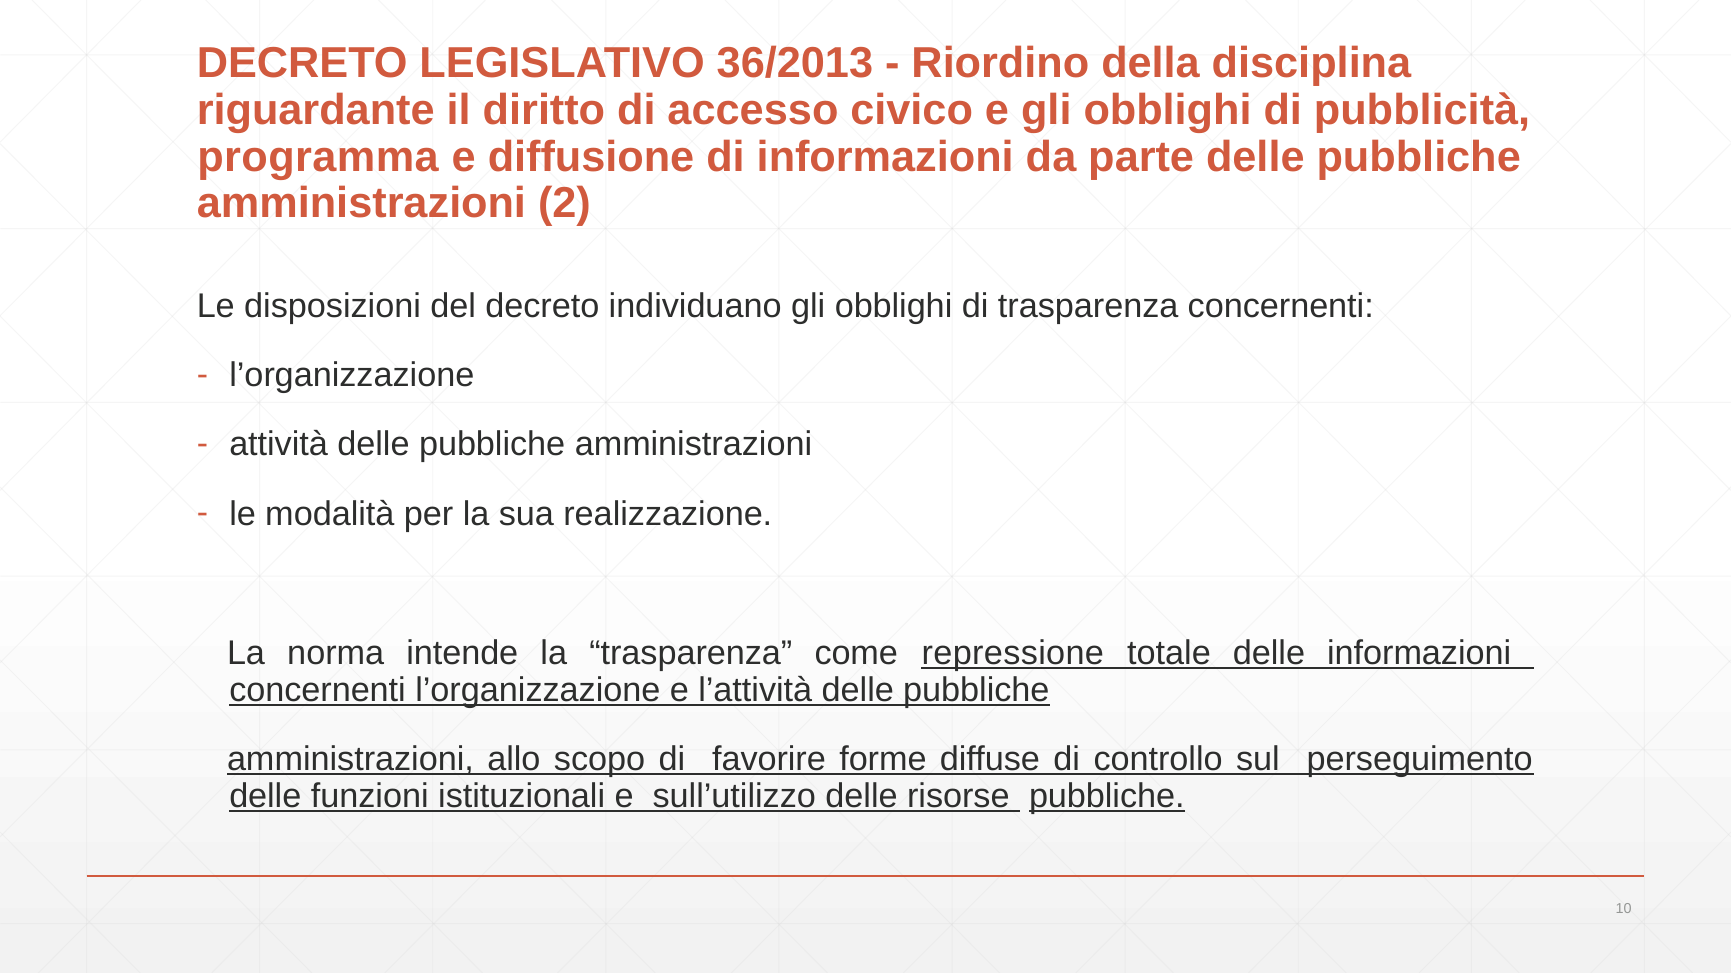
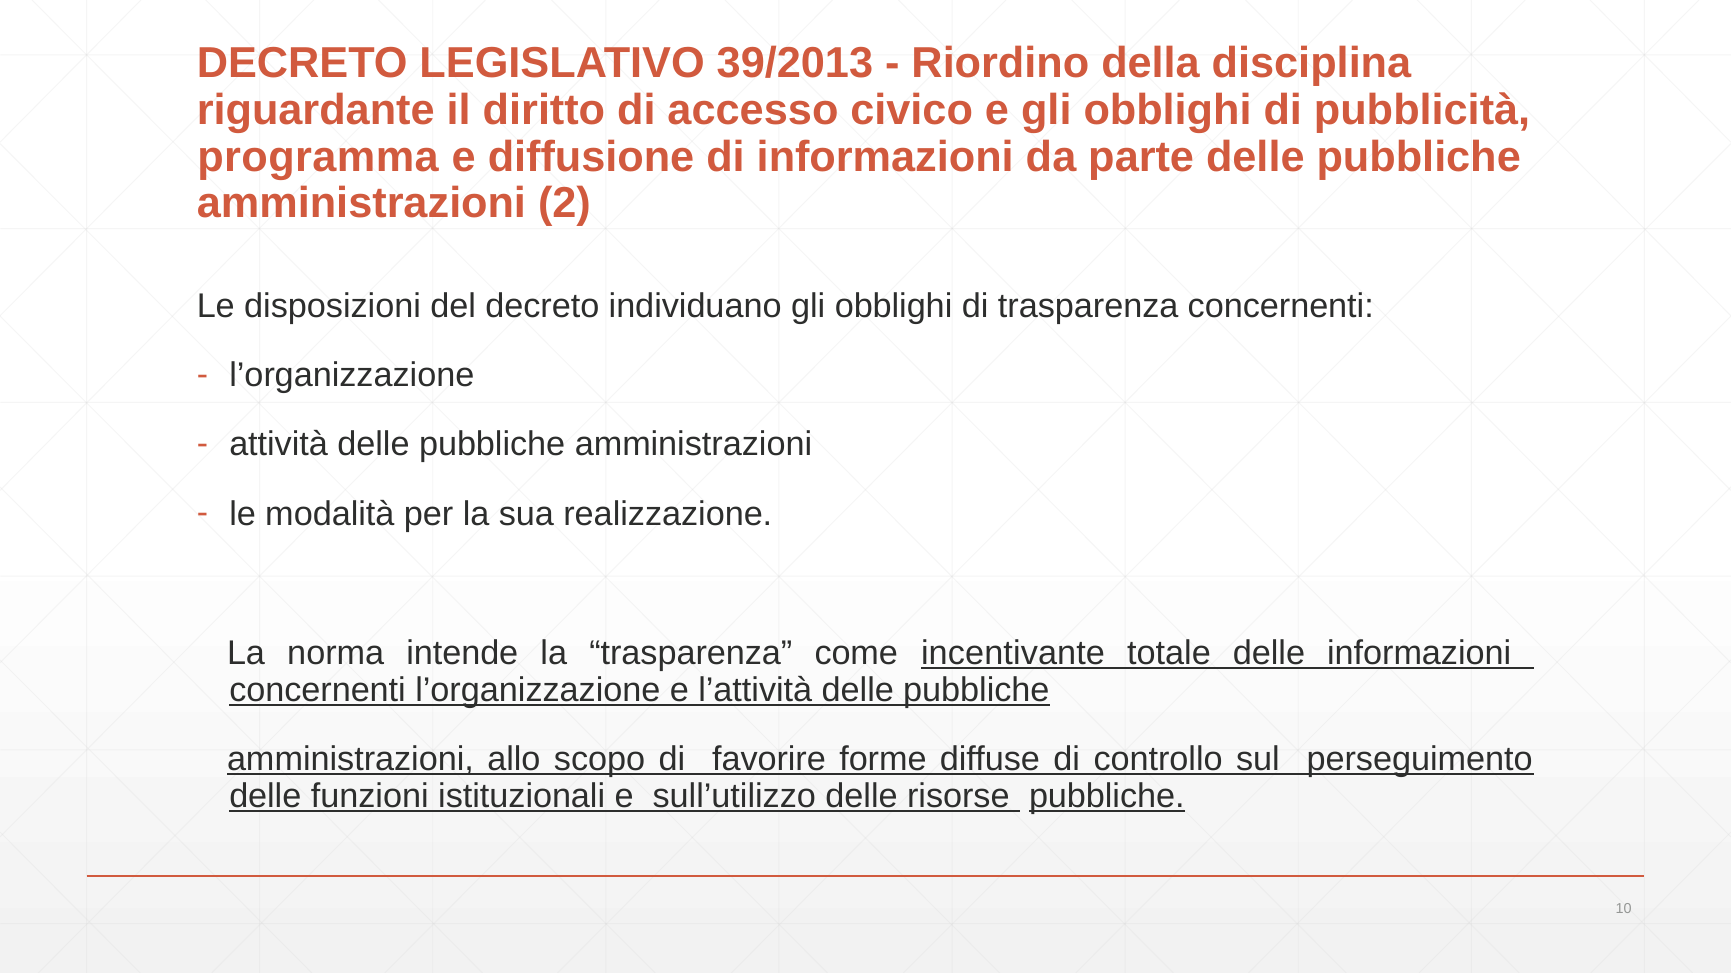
36/2013: 36/2013 -> 39/2013
repressione: repressione -> incentivante
